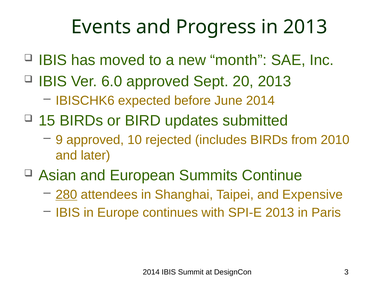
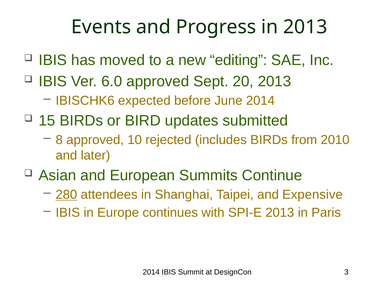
month: month -> editing
9: 9 -> 8
